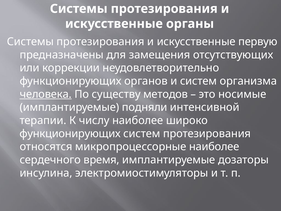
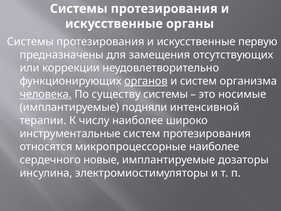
органов underline: none -> present
существу методов: методов -> системы
функционирующих at (70, 133): функционирующих -> инструментальные
время: время -> новые
